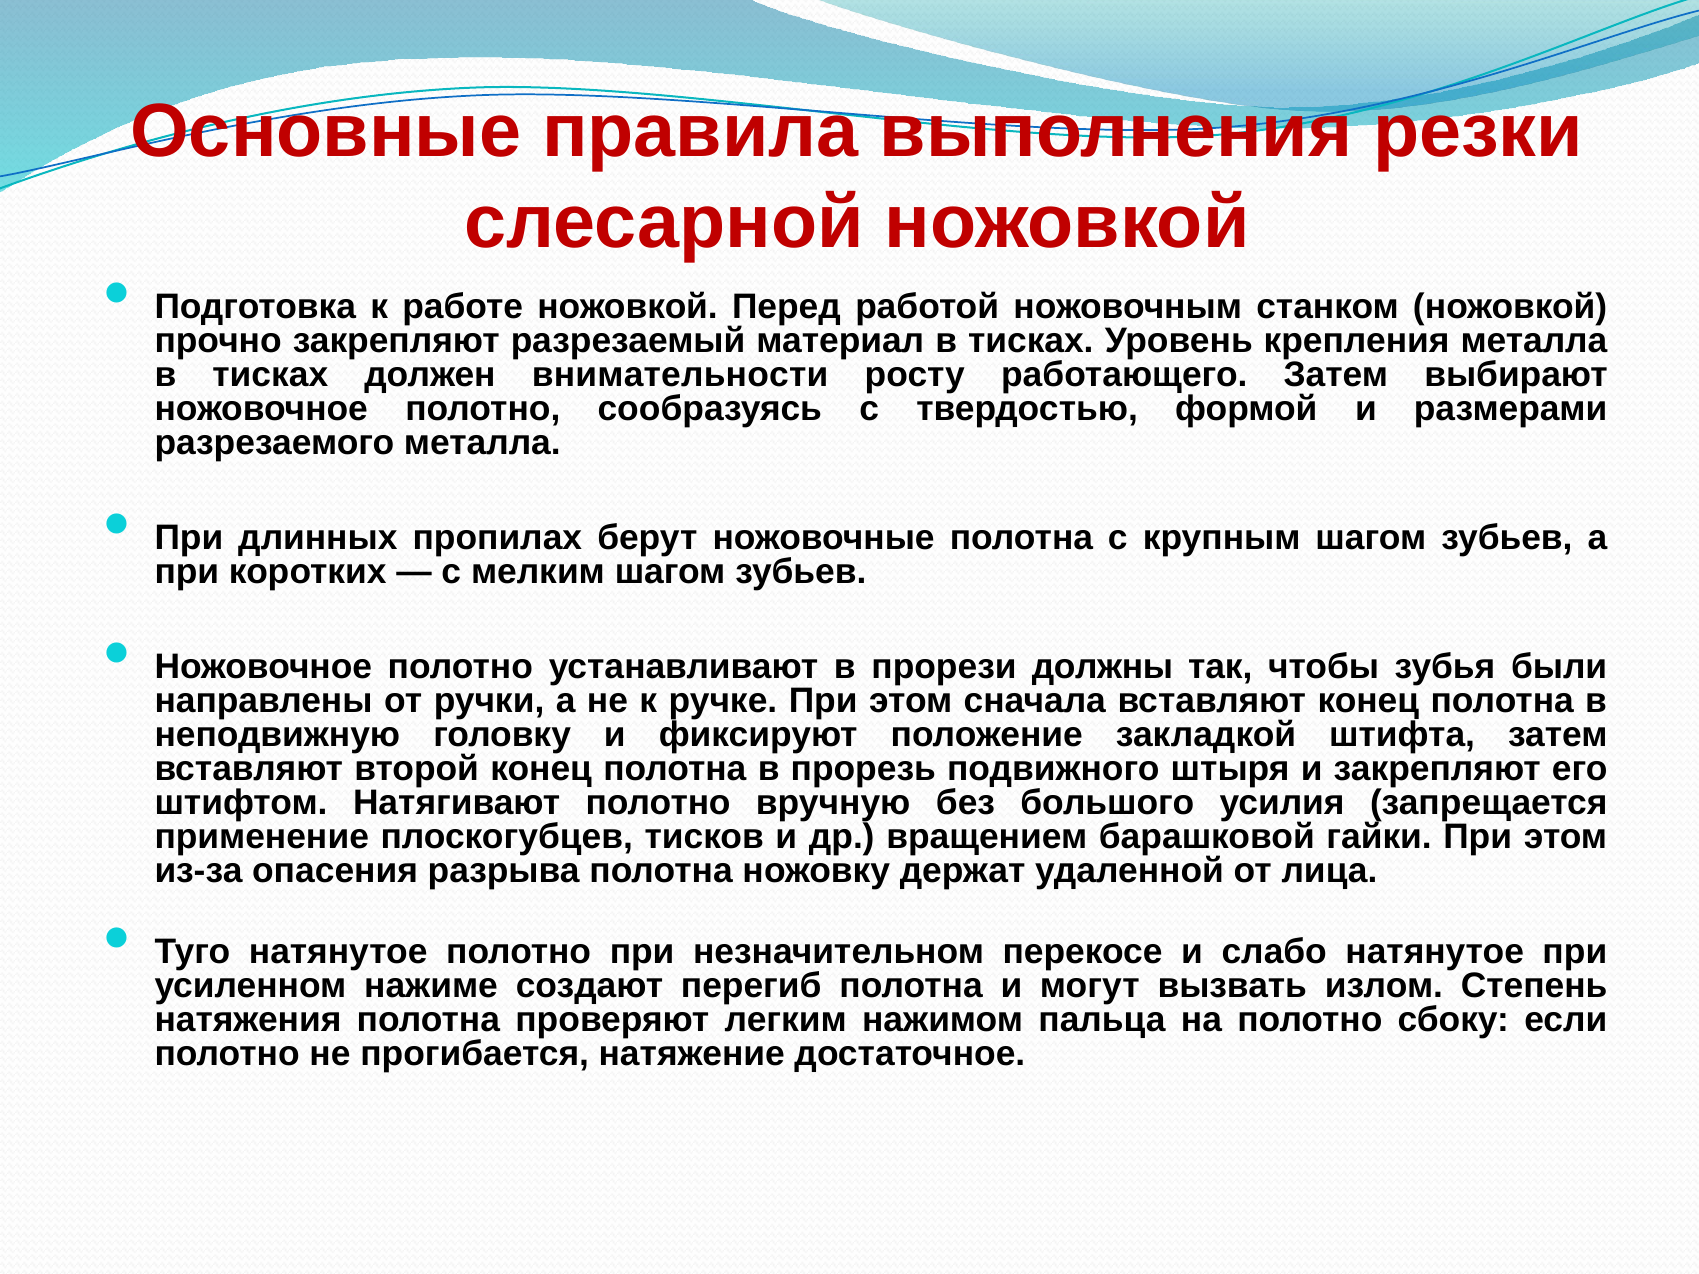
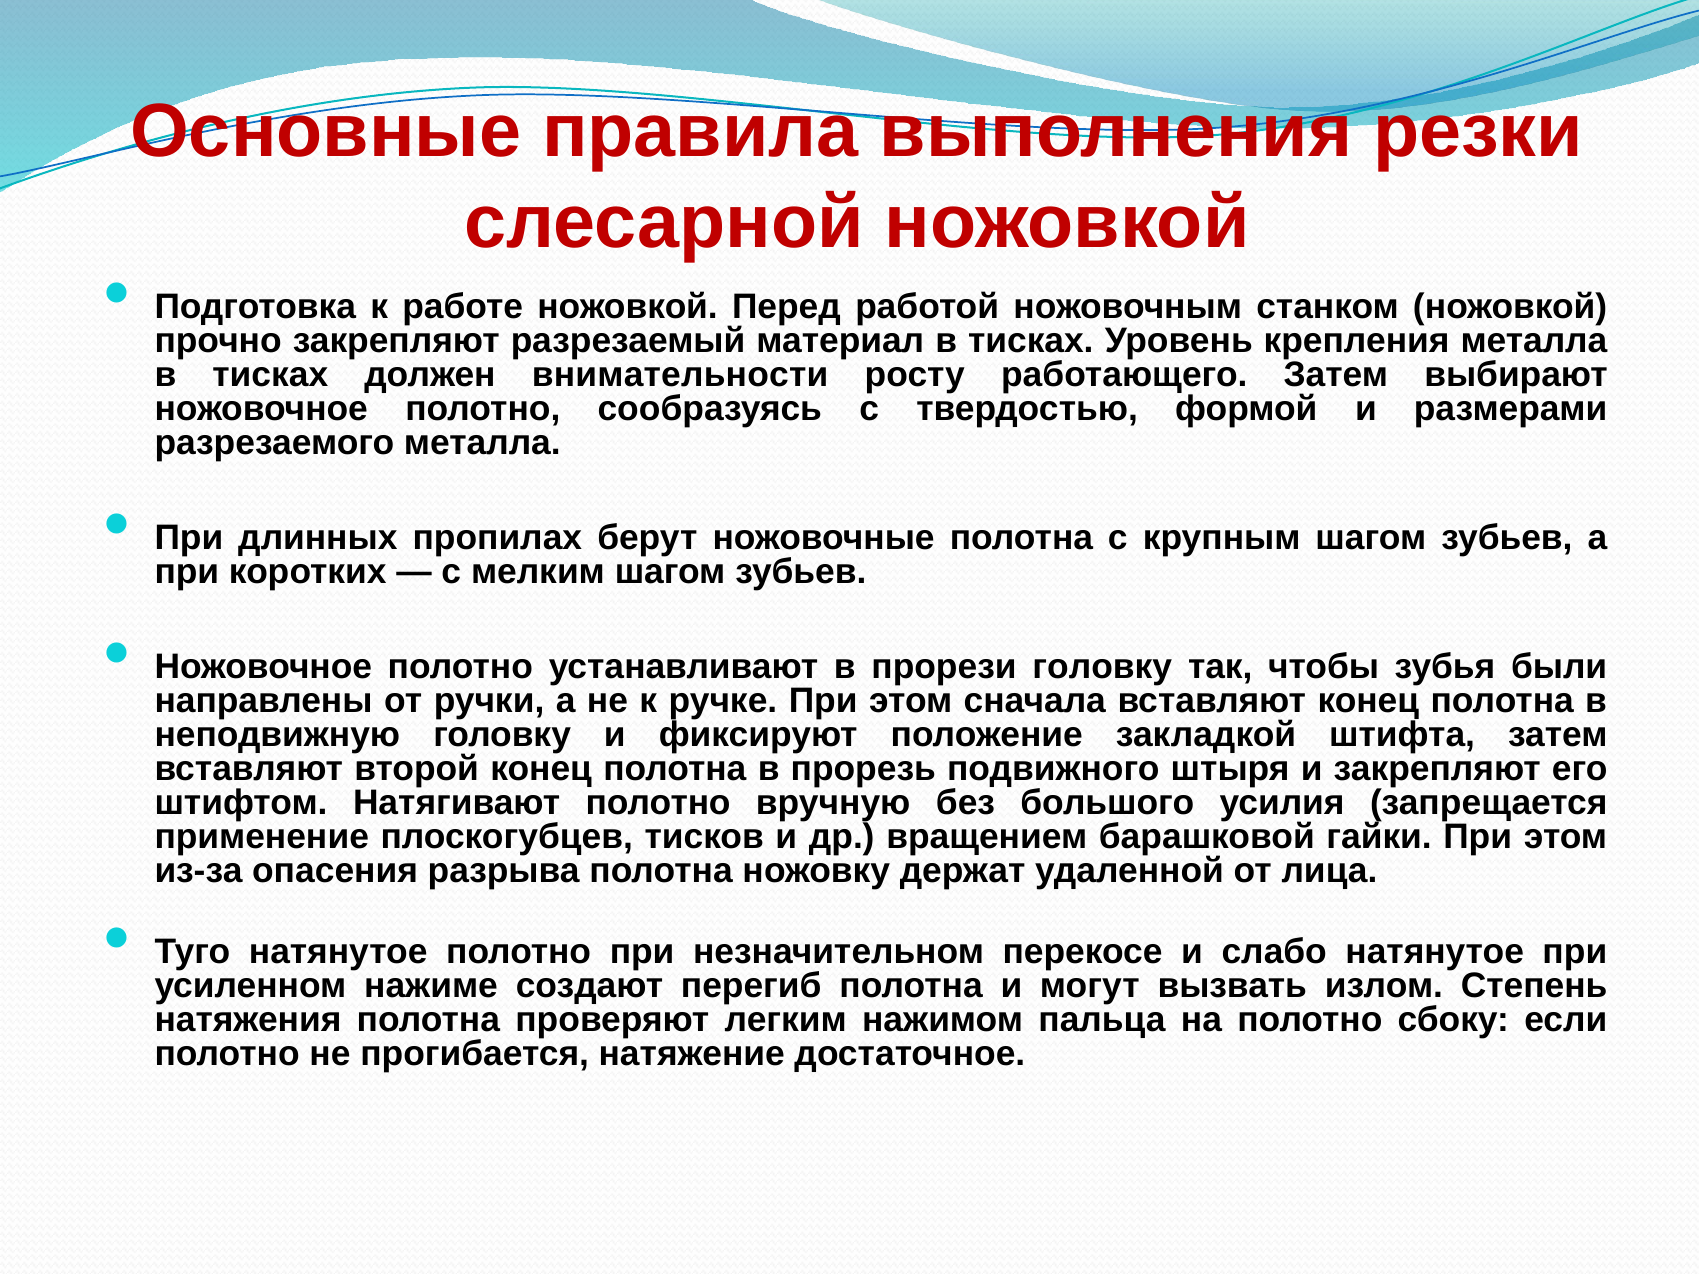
прорези должны: должны -> головку
